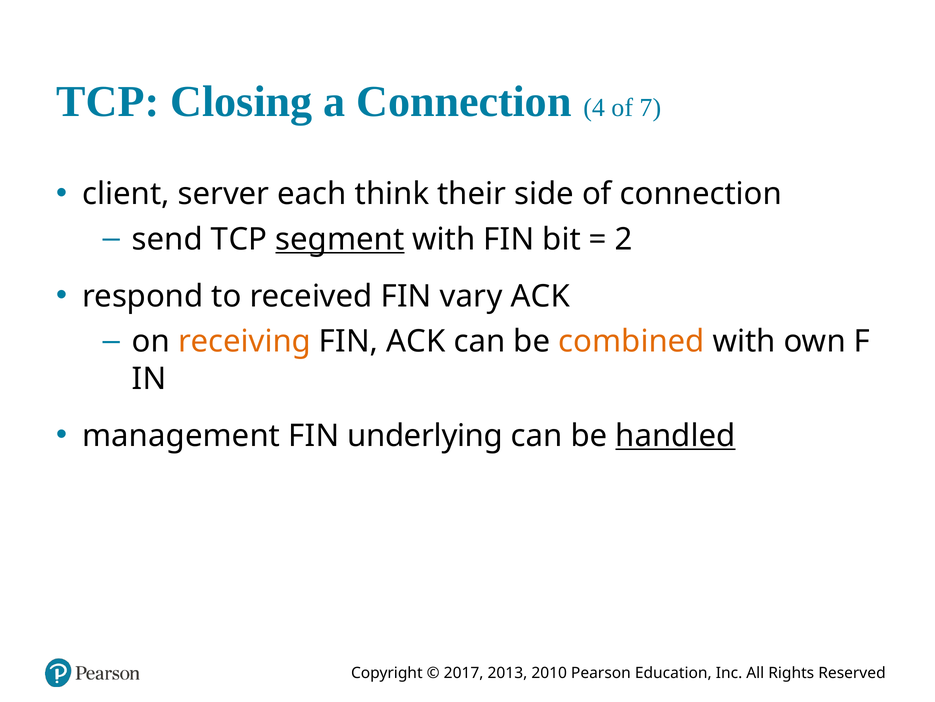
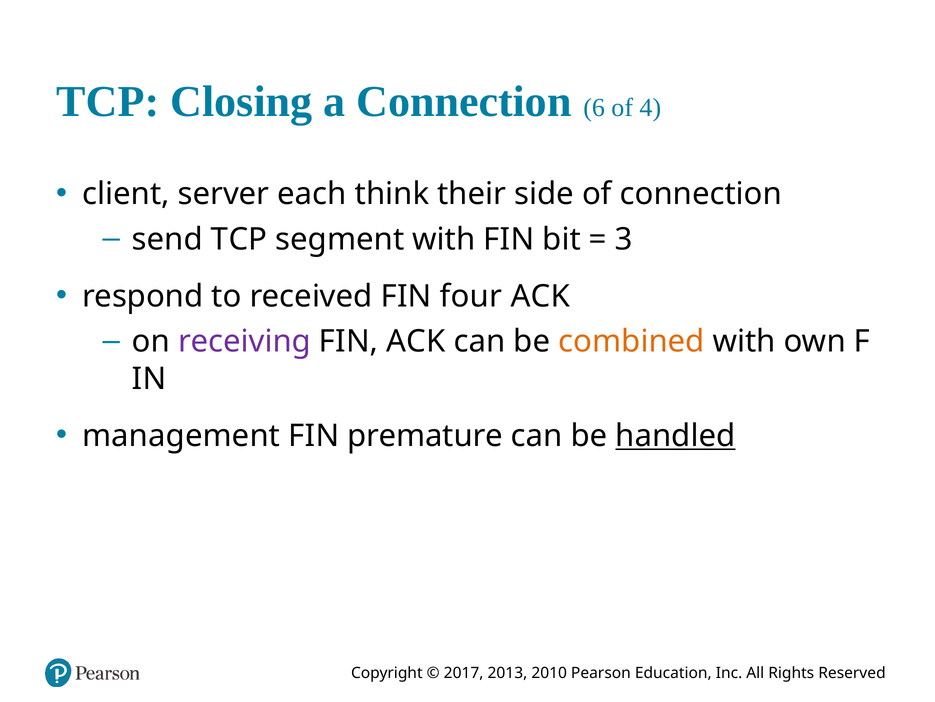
4: 4 -> 6
7: 7 -> 4
segment underline: present -> none
2: 2 -> 3
vary: vary -> four
receiving colour: orange -> purple
underlying: underlying -> premature
